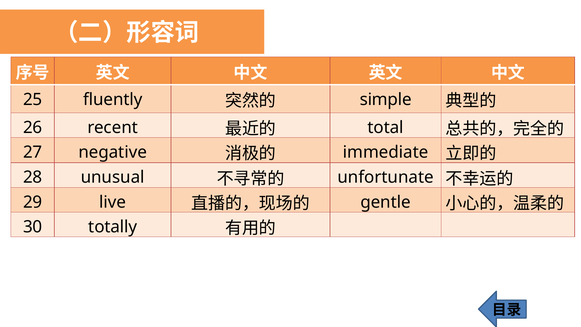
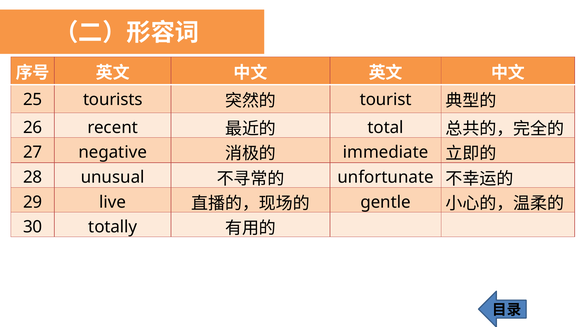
fluently: fluently -> tourists
simple: simple -> tourist
